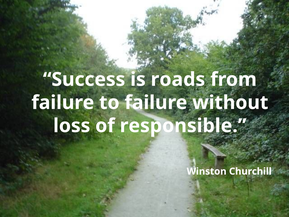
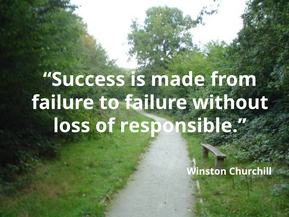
roads: roads -> made
